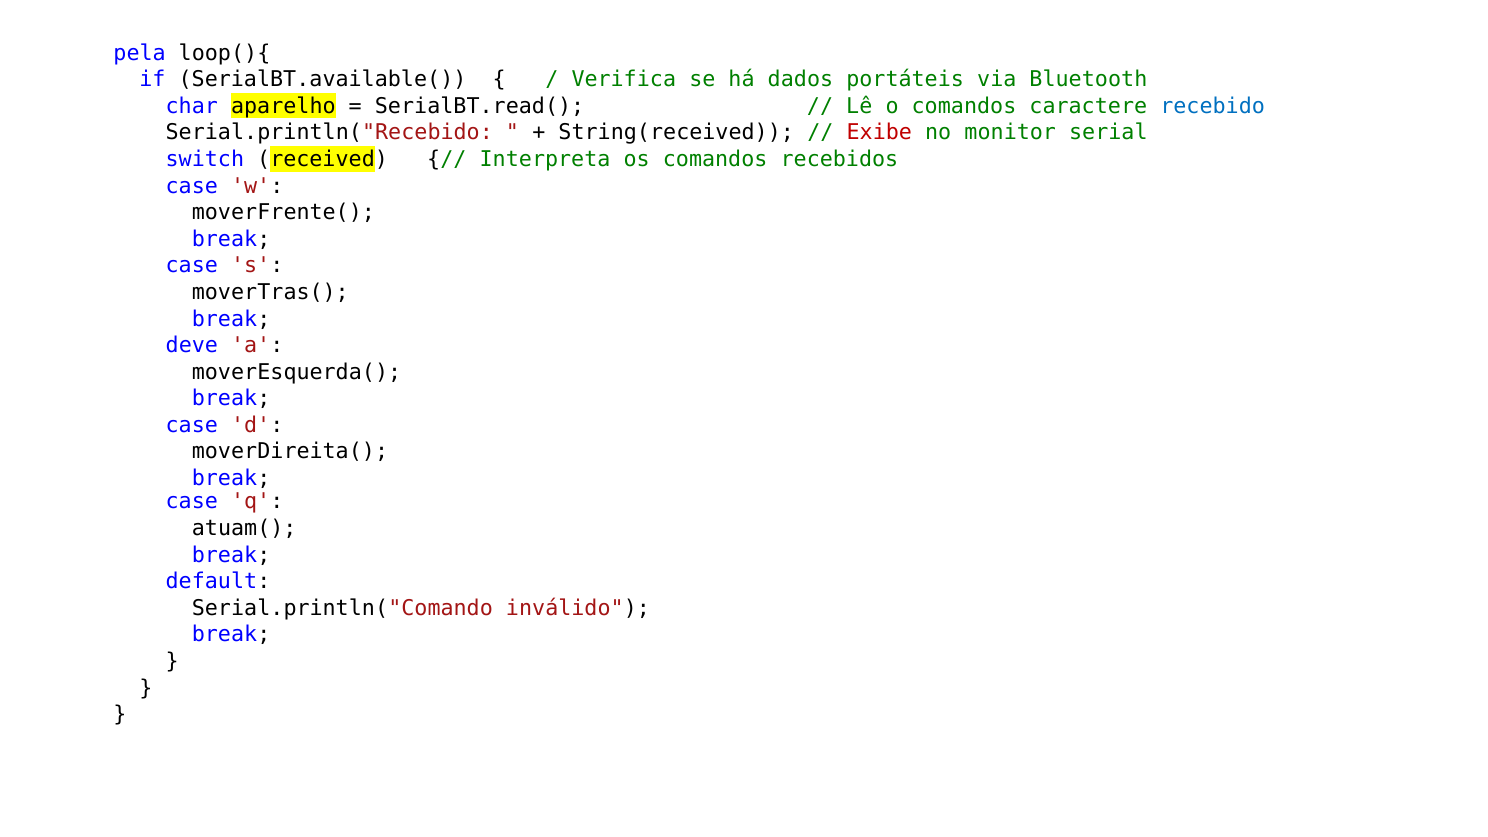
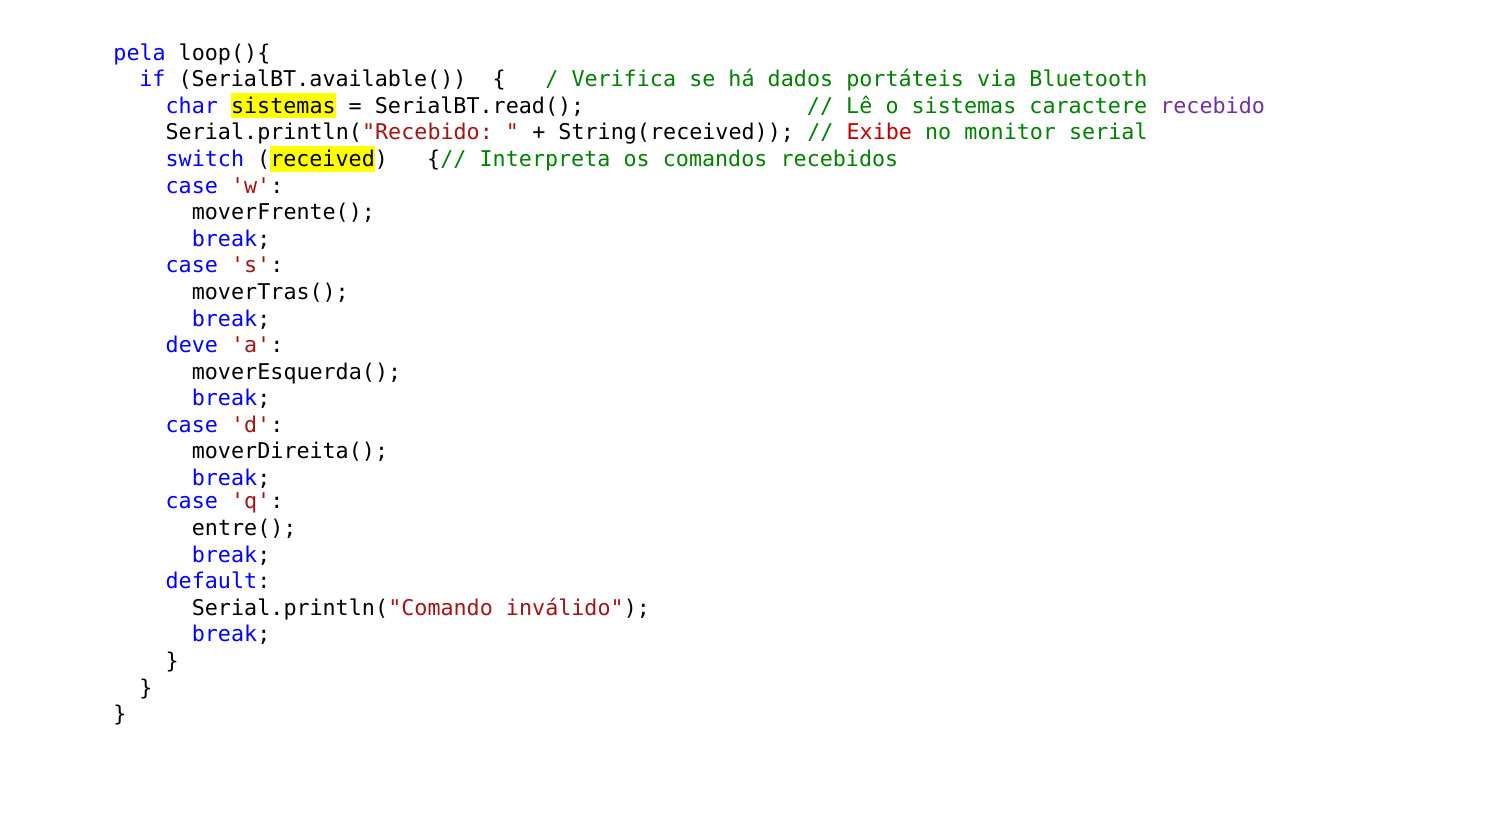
char aparelho: aparelho -> sistemas
o comandos: comandos -> sistemas
recebido colour: blue -> purple
atuam(: atuam( -> entre(
